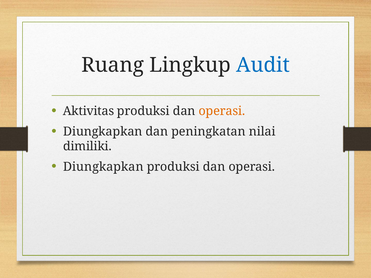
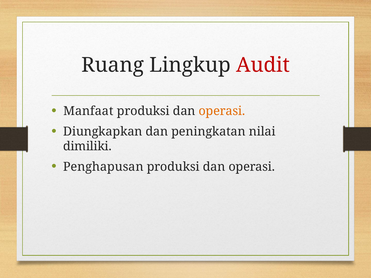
Audit colour: blue -> red
Aktivitas: Aktivitas -> Manfaat
Diungkapkan at (103, 167): Diungkapkan -> Penghapusan
